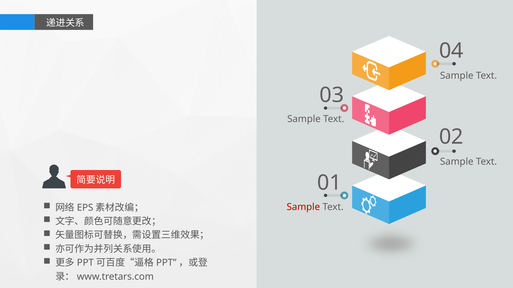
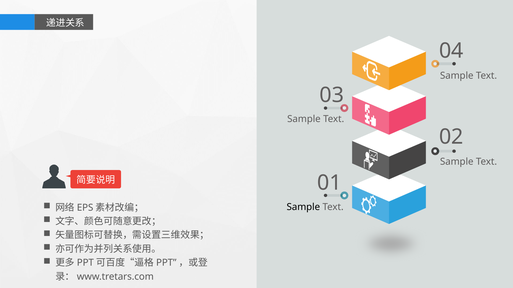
Sample at (303, 207) colour: red -> black
